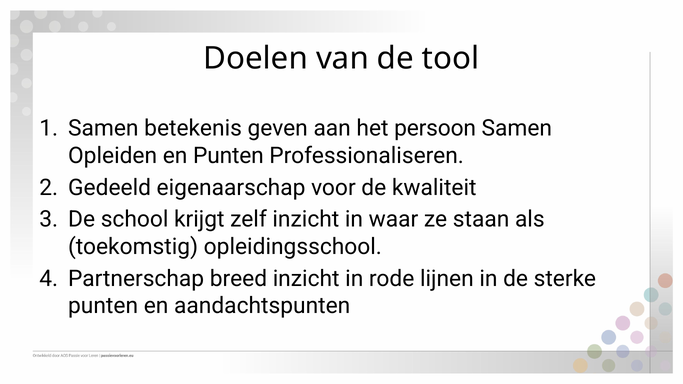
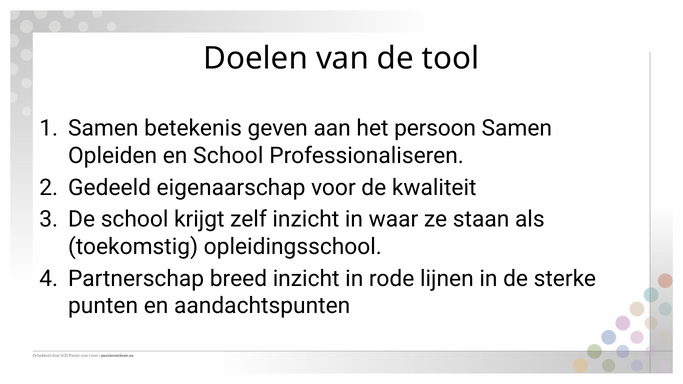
en Punten: Punten -> School
